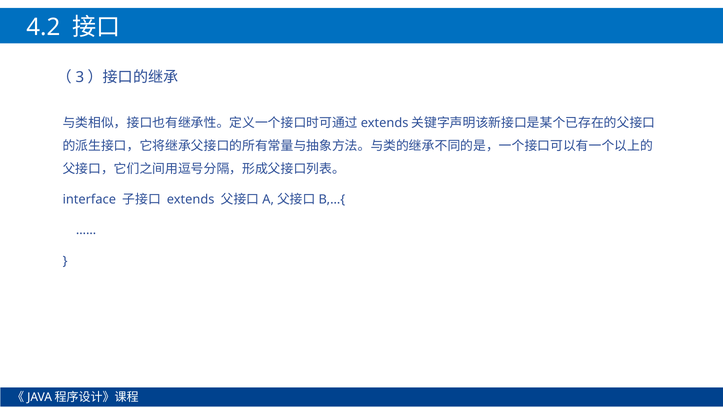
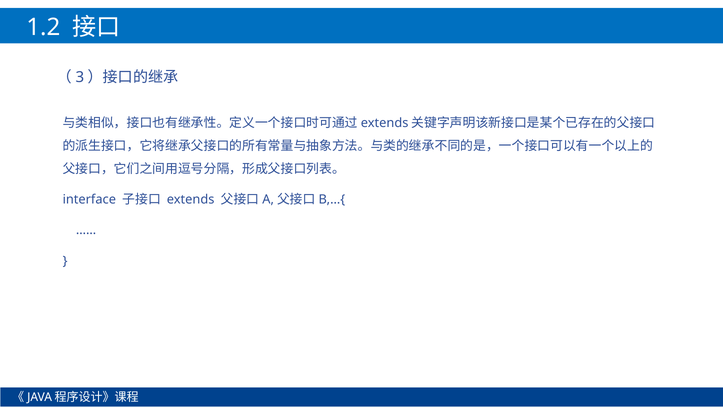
4.2: 4.2 -> 1.2
